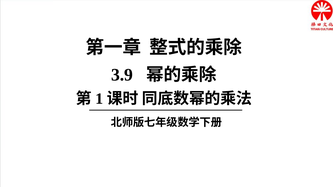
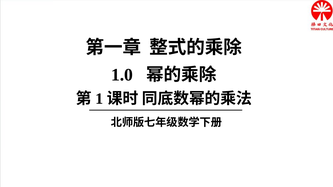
3.9: 3.9 -> 1.0
